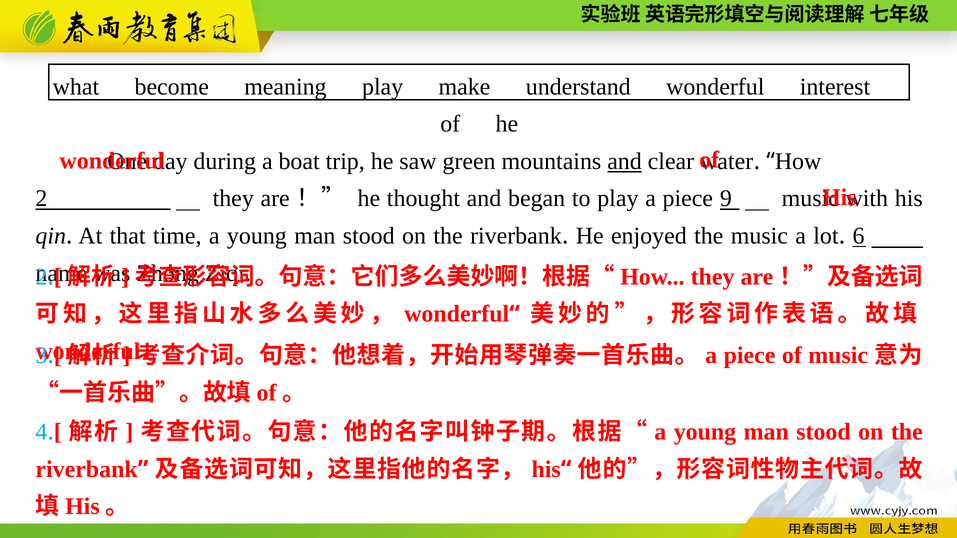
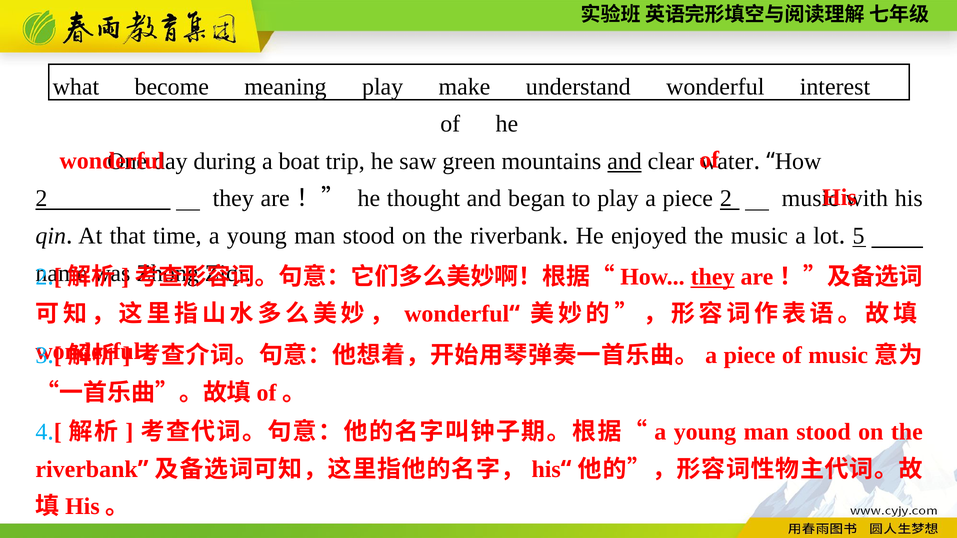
piece 9: 9 -> 2
6: 6 -> 5
they at (713, 277) underline: none -> present
